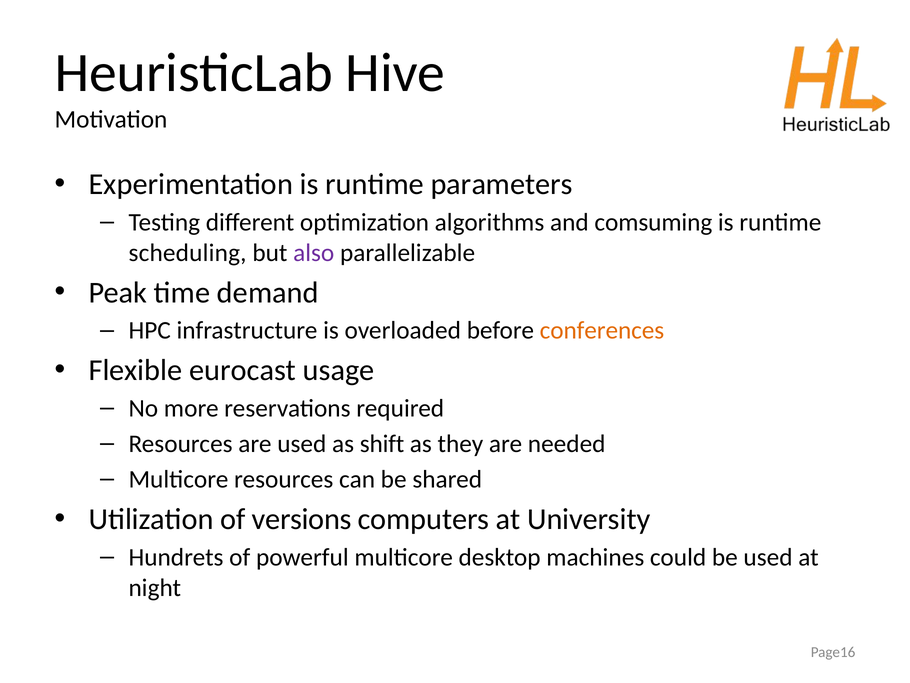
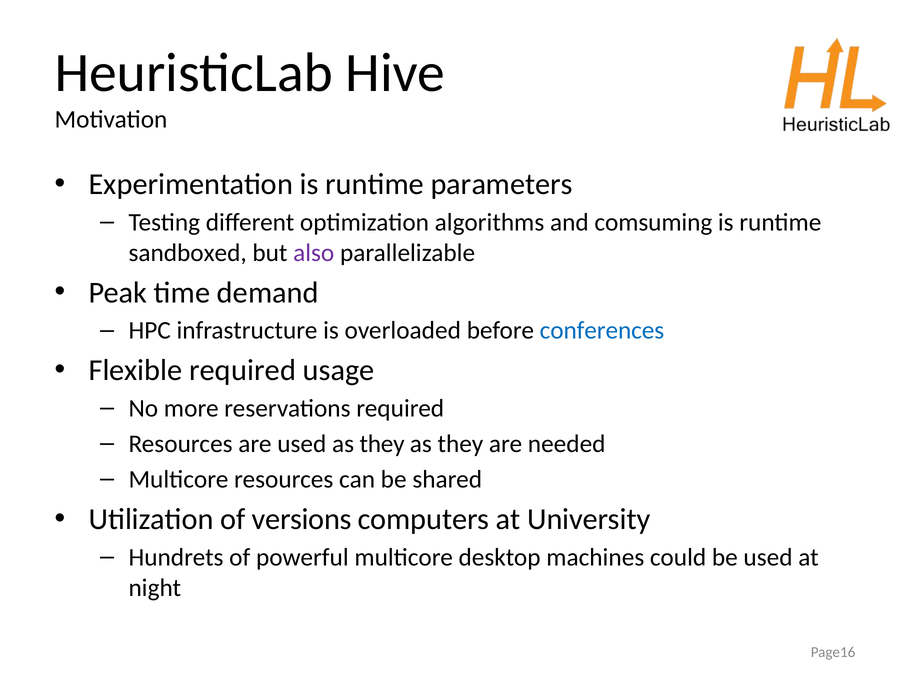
scheduling: scheduling -> sandboxed
conferences colour: orange -> blue
Flexible eurocast: eurocast -> required
used as shift: shift -> they
